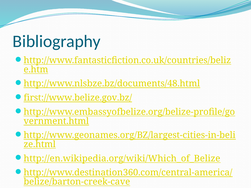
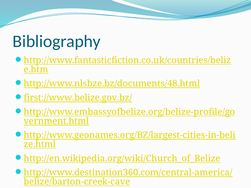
http://en.wikipedia.org/wiki/Which_of_Belize: http://en.wikipedia.org/wiki/Which_of_Belize -> http://en.wikipedia.org/wiki/Church_of_Belize
